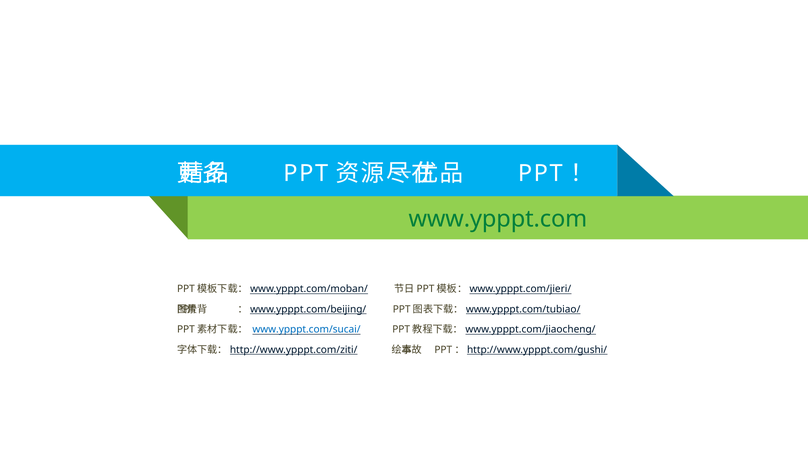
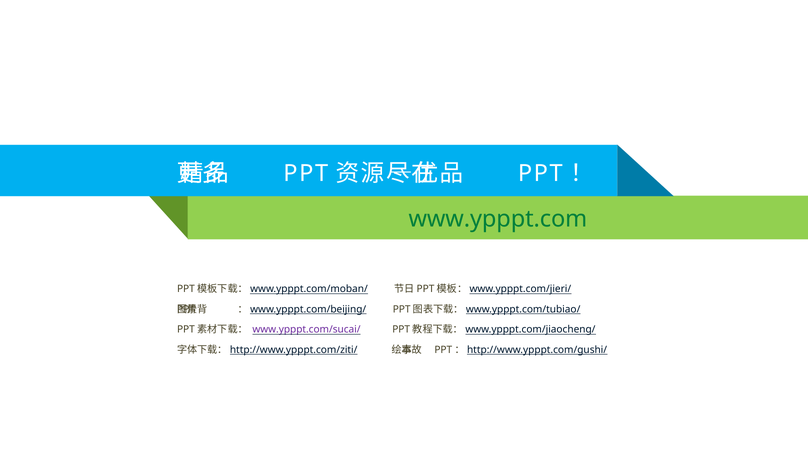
www.ypppt.com/sucai/ colour: blue -> purple
